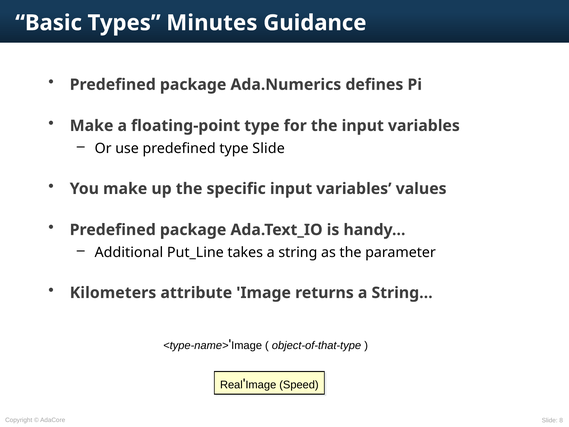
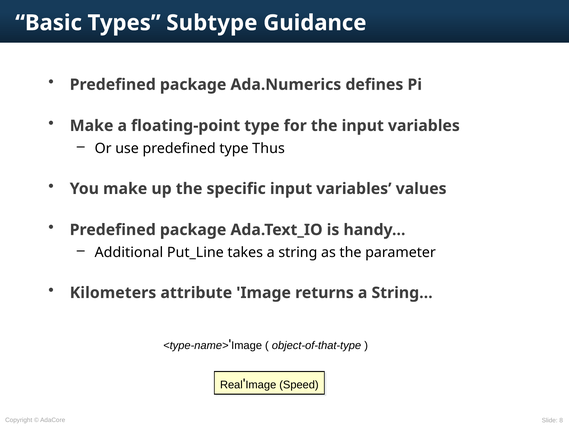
Minutes: Minutes -> Subtype
type Slide: Slide -> Thus
